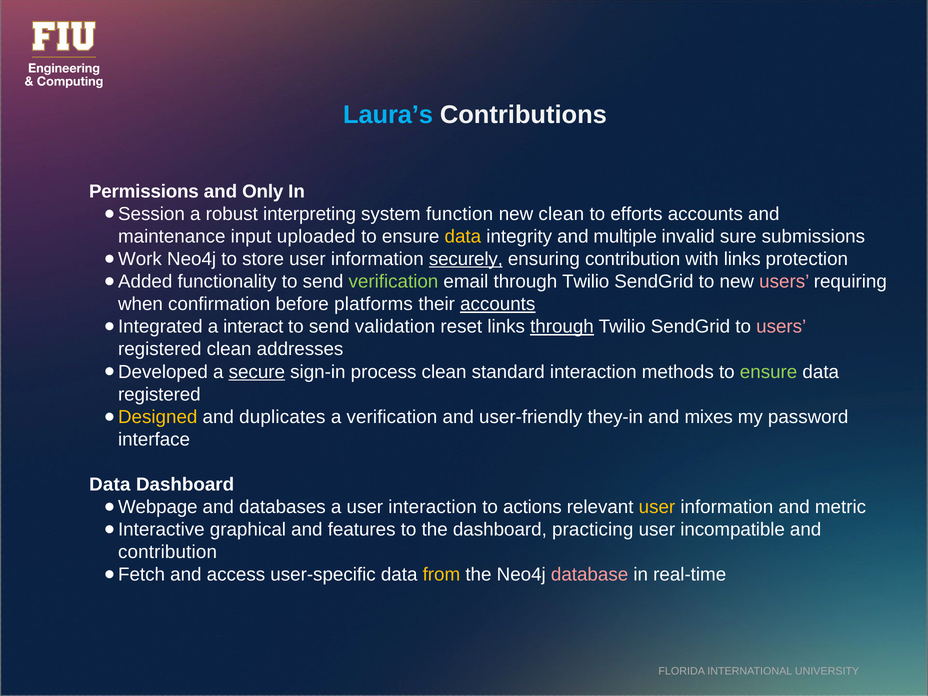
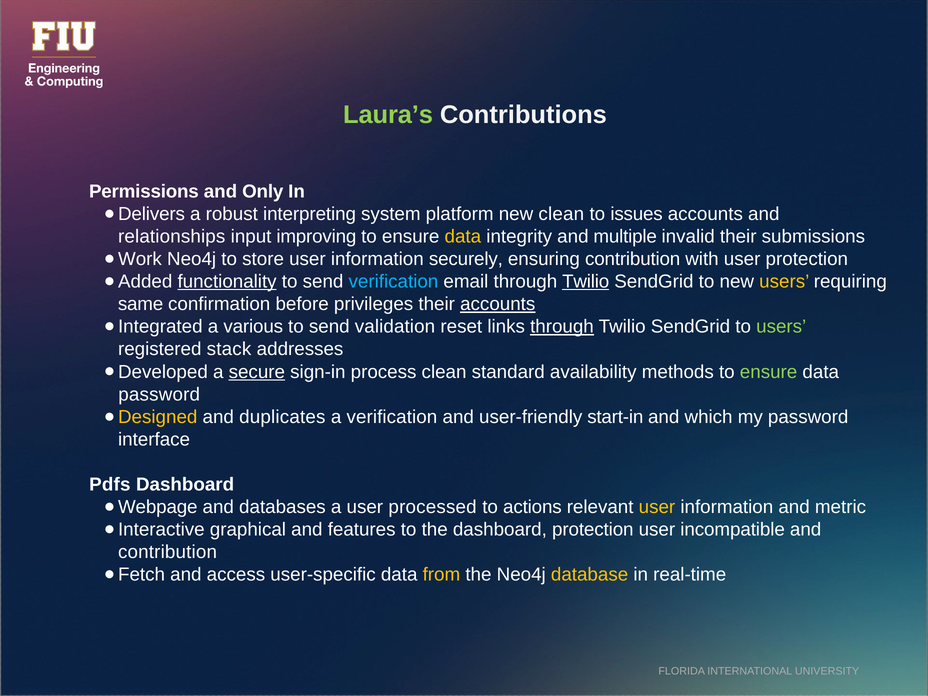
Laura’s colour: light blue -> light green
Session: Session -> Delivers
function: function -> platform
efforts: efforts -> issues
maintenance: maintenance -> relationships
uploaded: uploaded -> improving
invalid sure: sure -> their
securely underline: present -> none
with links: links -> user
functionality underline: none -> present
verification at (393, 282) colour: light green -> light blue
Twilio at (586, 282) underline: none -> present
users at (784, 282) colour: pink -> yellow
when: when -> same
platforms: platforms -> privileges
interact: interact -> various
users at (781, 327) colour: pink -> light green
registered clean: clean -> stack
standard interaction: interaction -> availability
registered at (159, 394): registered -> password
they-in: they-in -> start-in
mixes: mixes -> which
Data at (110, 485): Data -> Pdfs
user interaction: interaction -> processed
dashboard practicing: practicing -> protection
database colour: pink -> yellow
